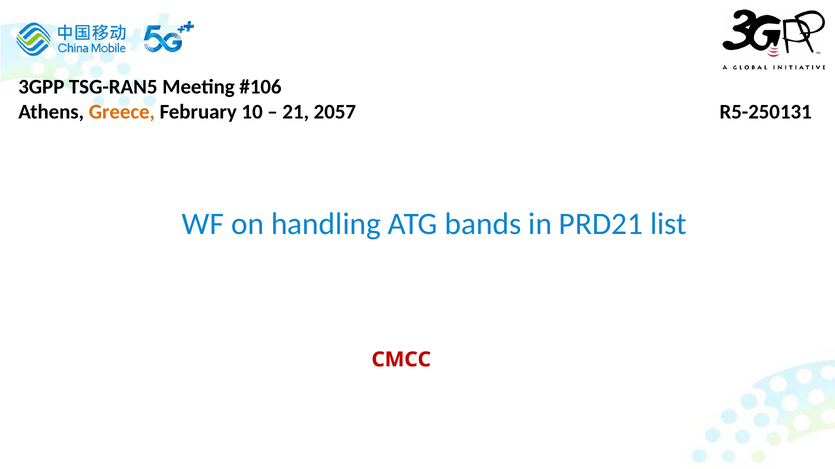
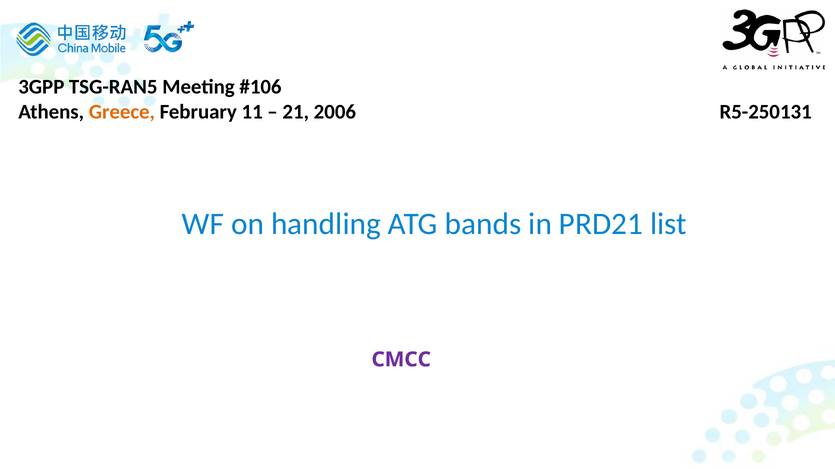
10: 10 -> 11
2057: 2057 -> 2006
CMCC colour: red -> purple
